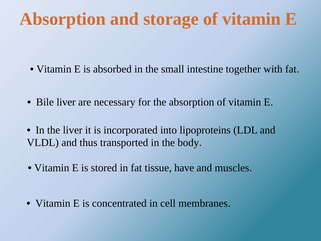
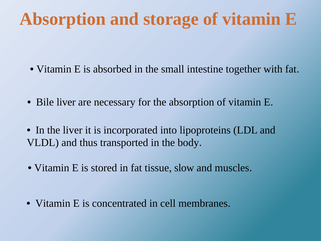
have: have -> slow
